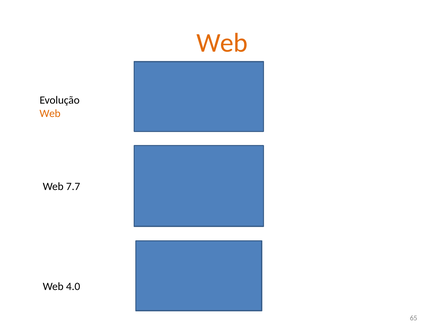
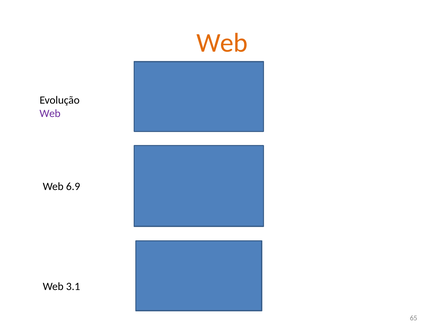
Web at (50, 114) colour: orange -> purple
7.7: 7.7 -> 6.9
4.0: 4.0 -> 3.1
